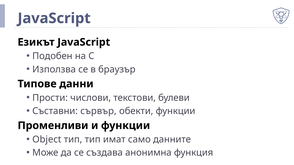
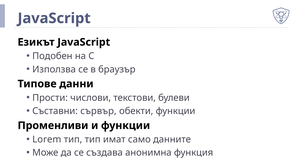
Object: Object -> Lorem
